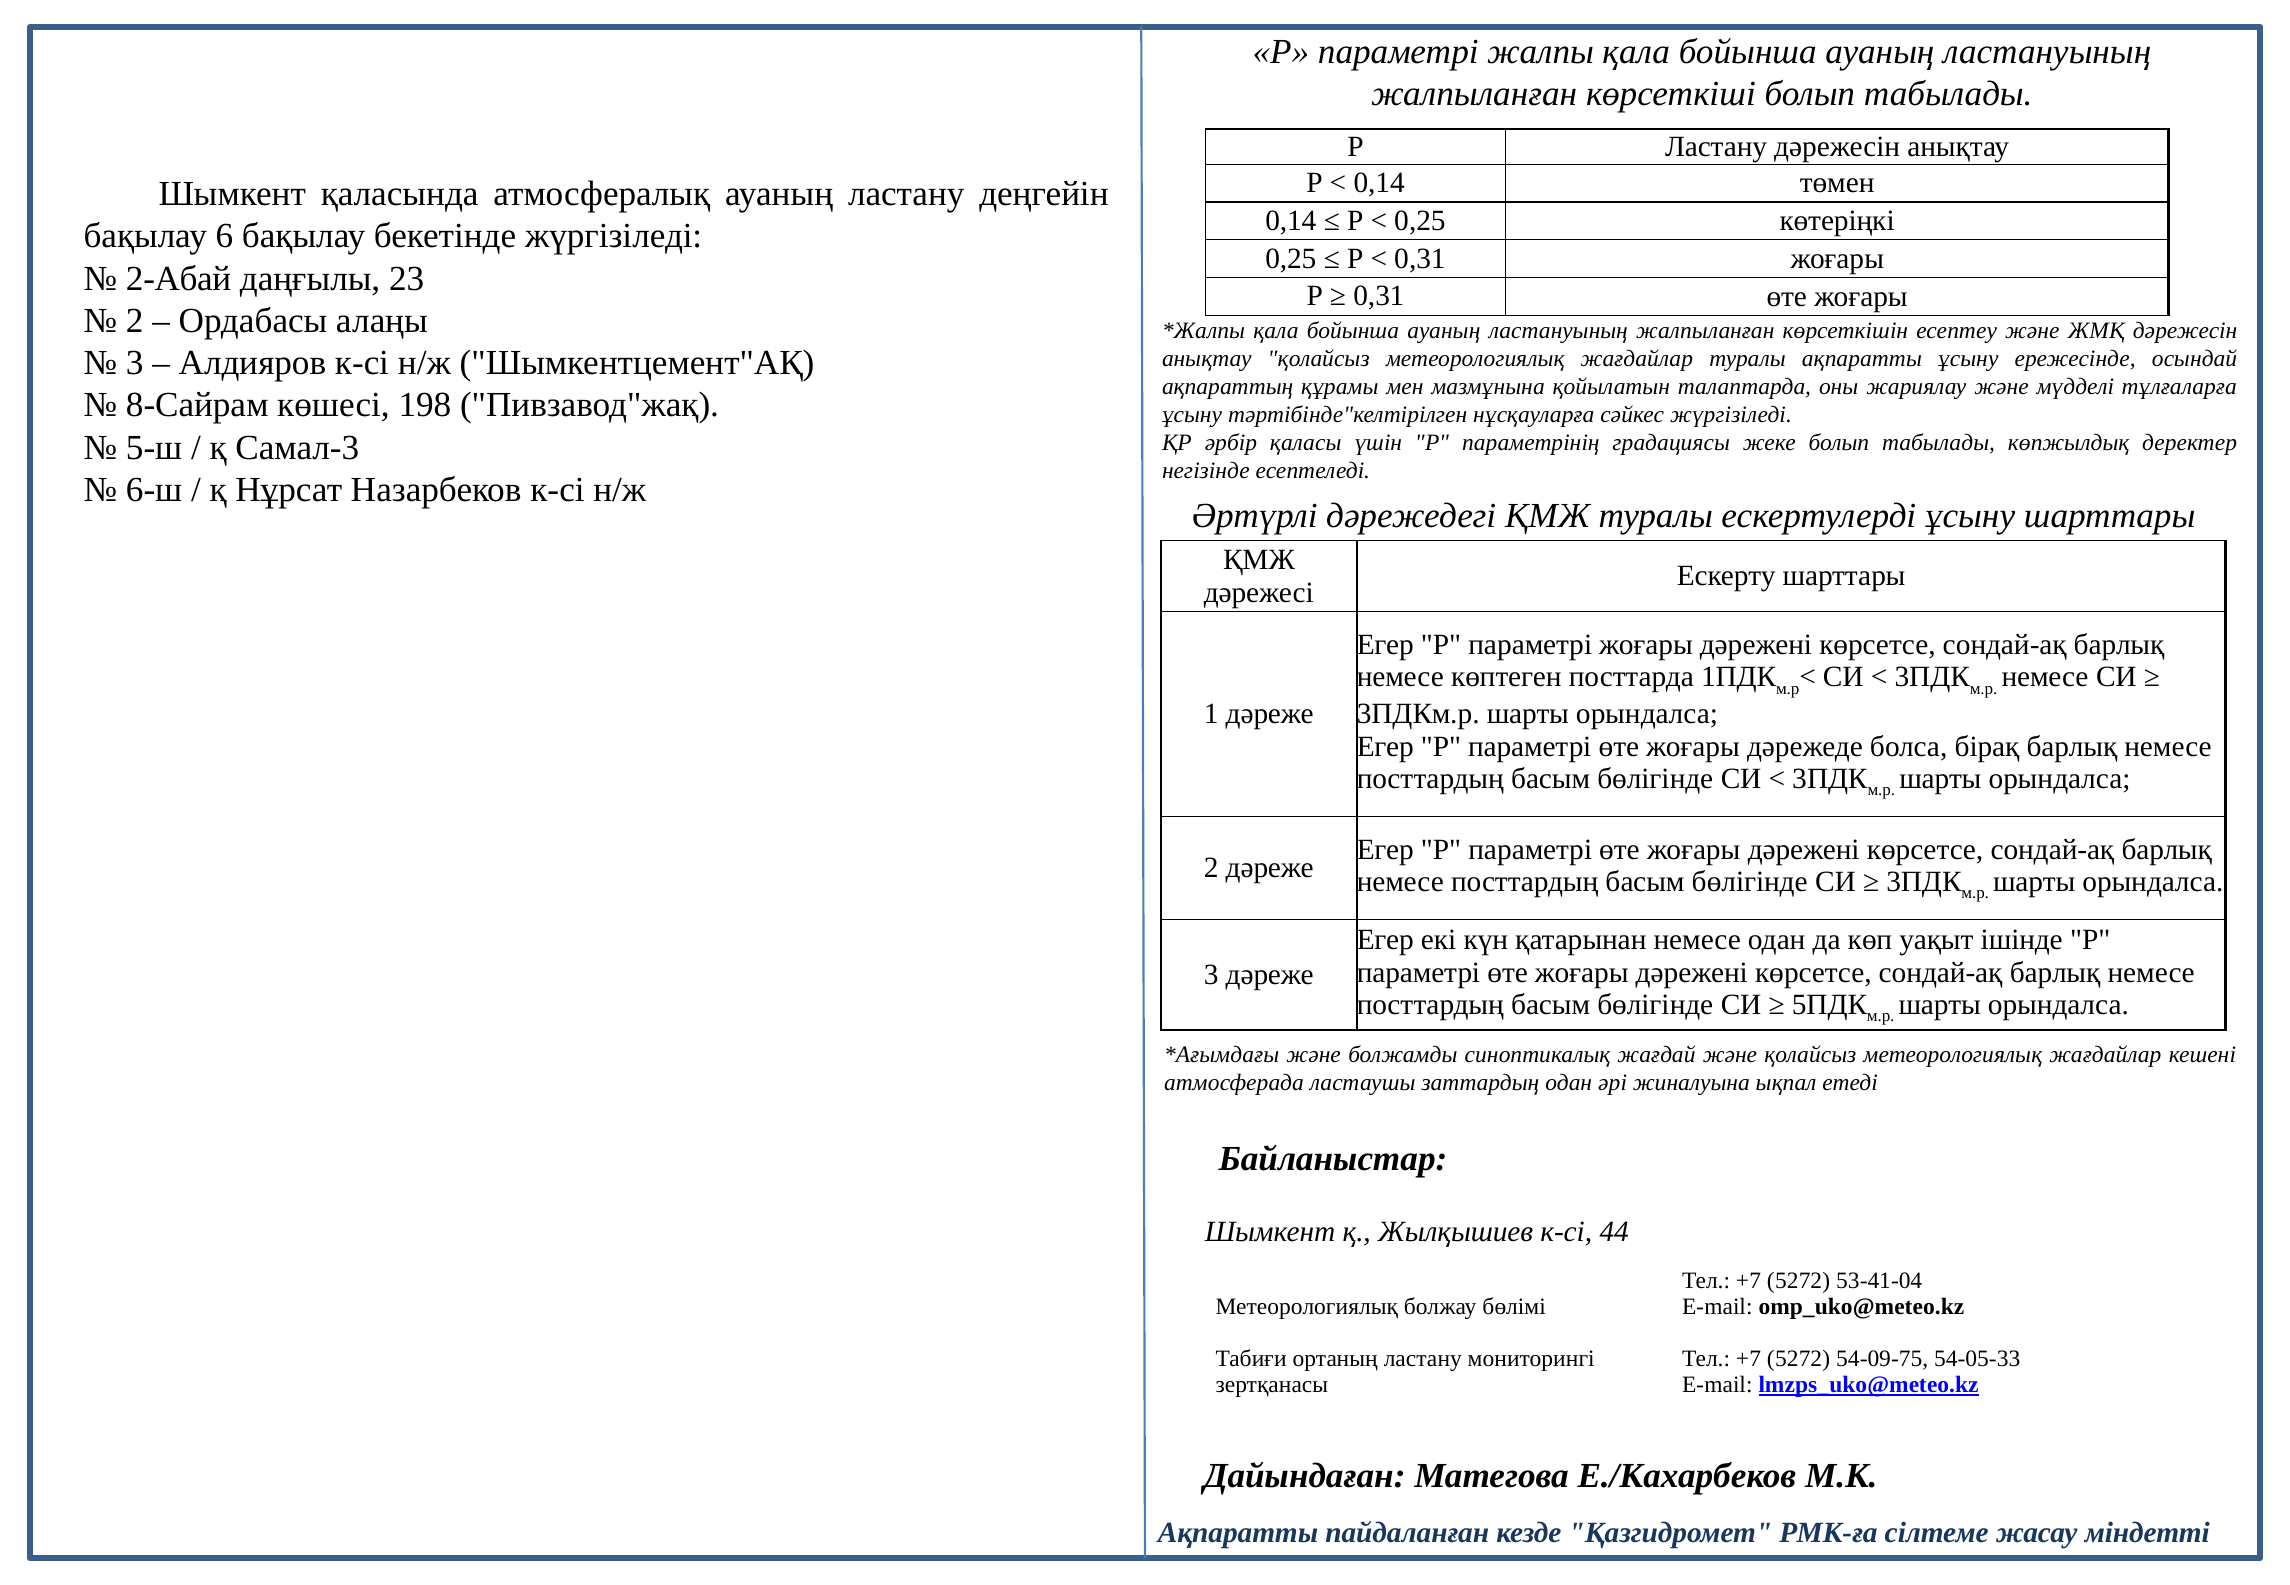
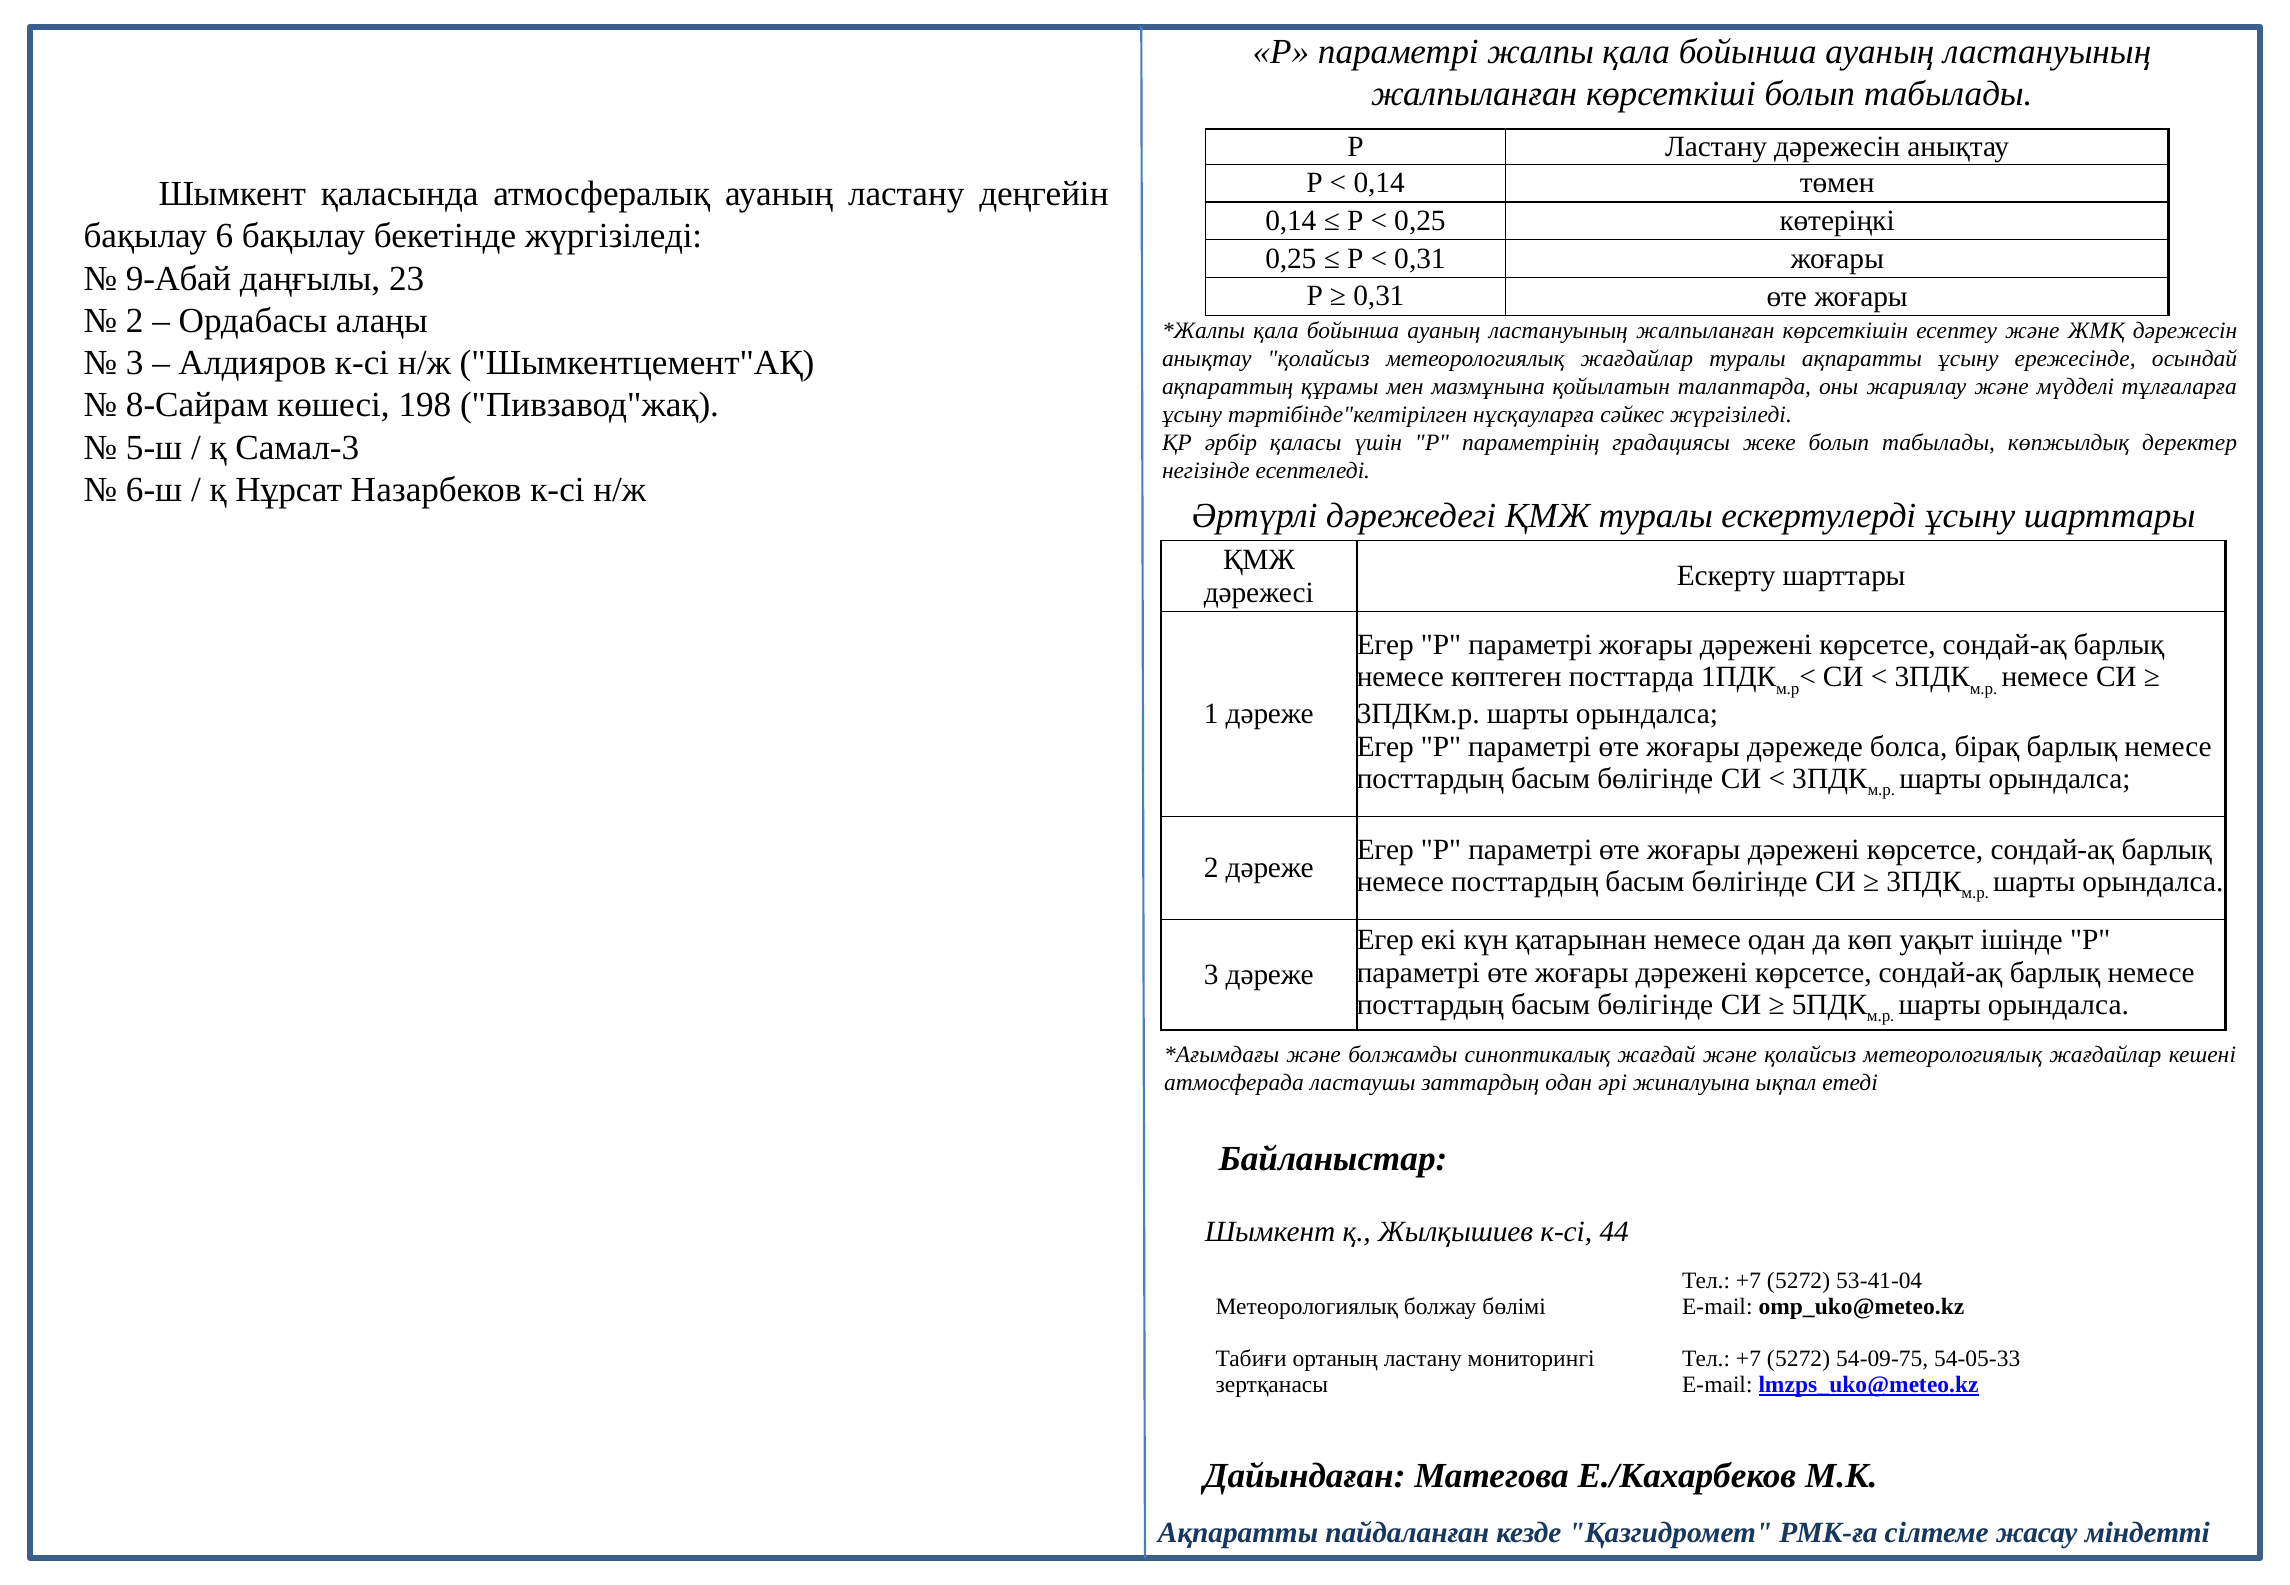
2-Абай: 2-Абай -> 9-Абай
